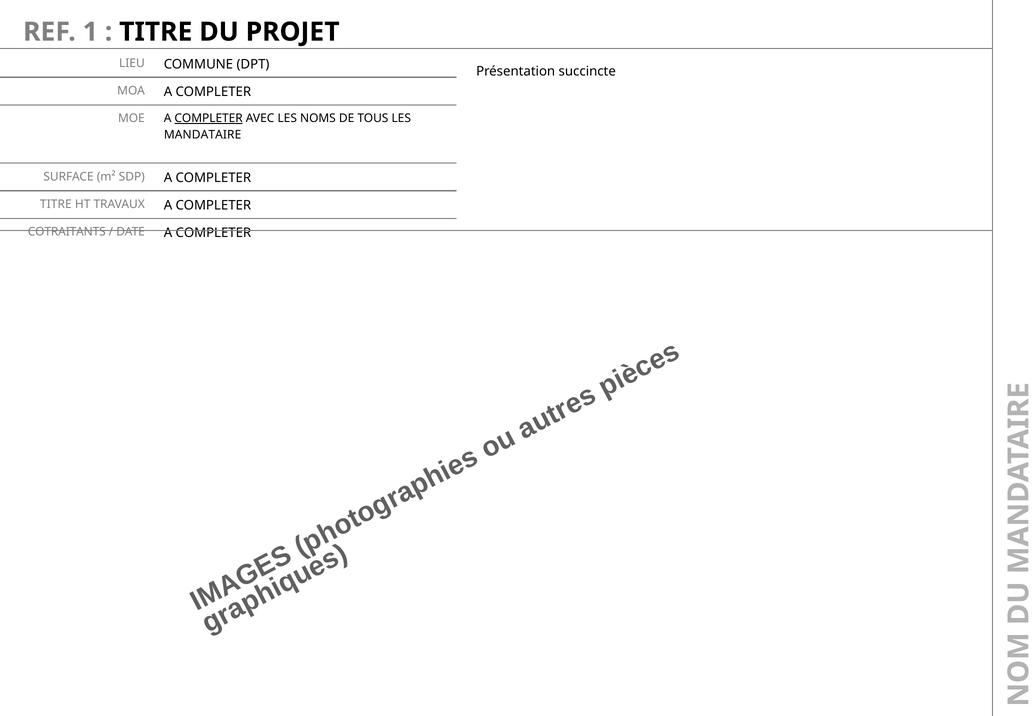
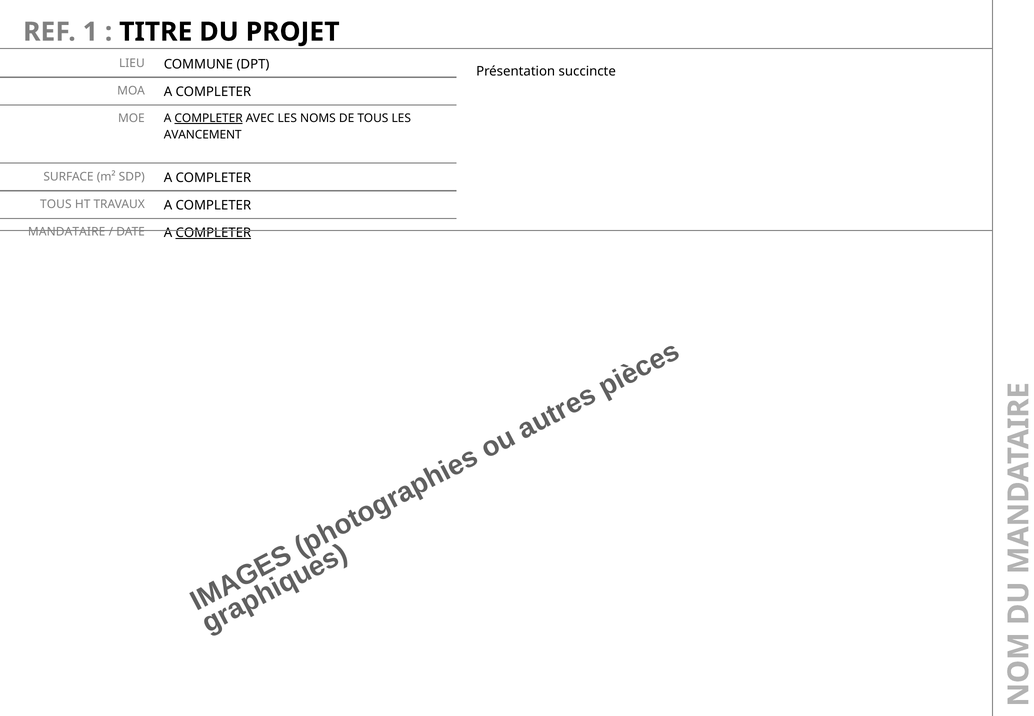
MANDATAIRE: MANDATAIRE -> AVANCEMENT
TITRE at (56, 204): TITRE -> TOUS
COTRAITANTS: COTRAITANTS -> MANDATAIRE
COMPLETER at (213, 233) underline: none -> present
